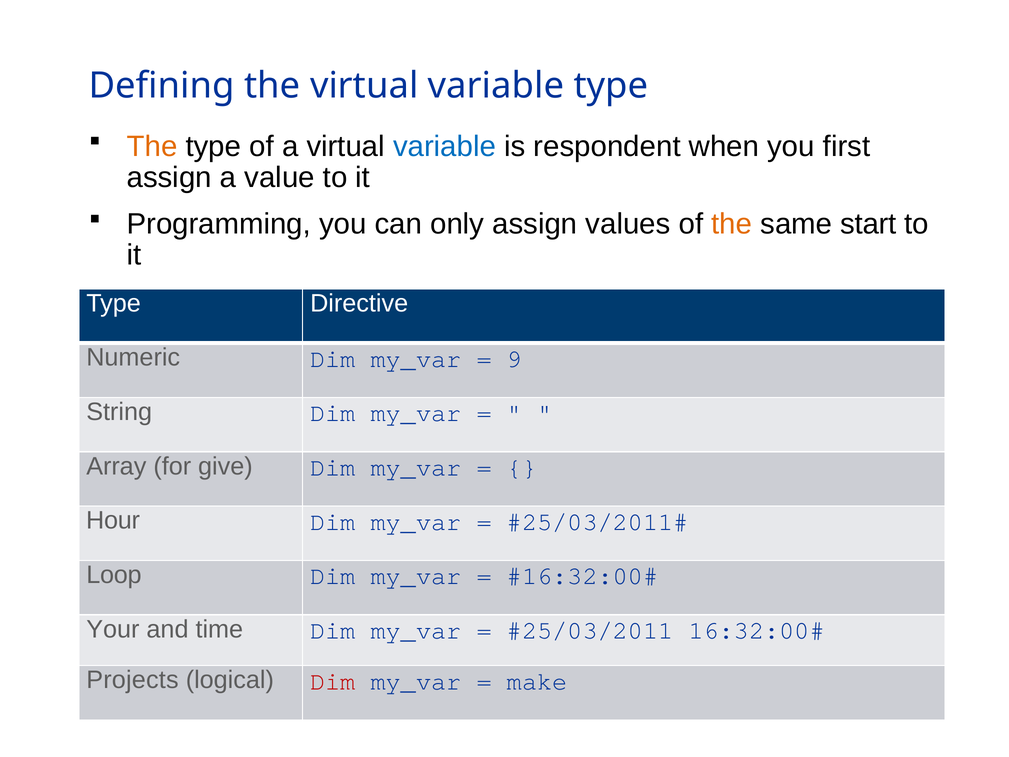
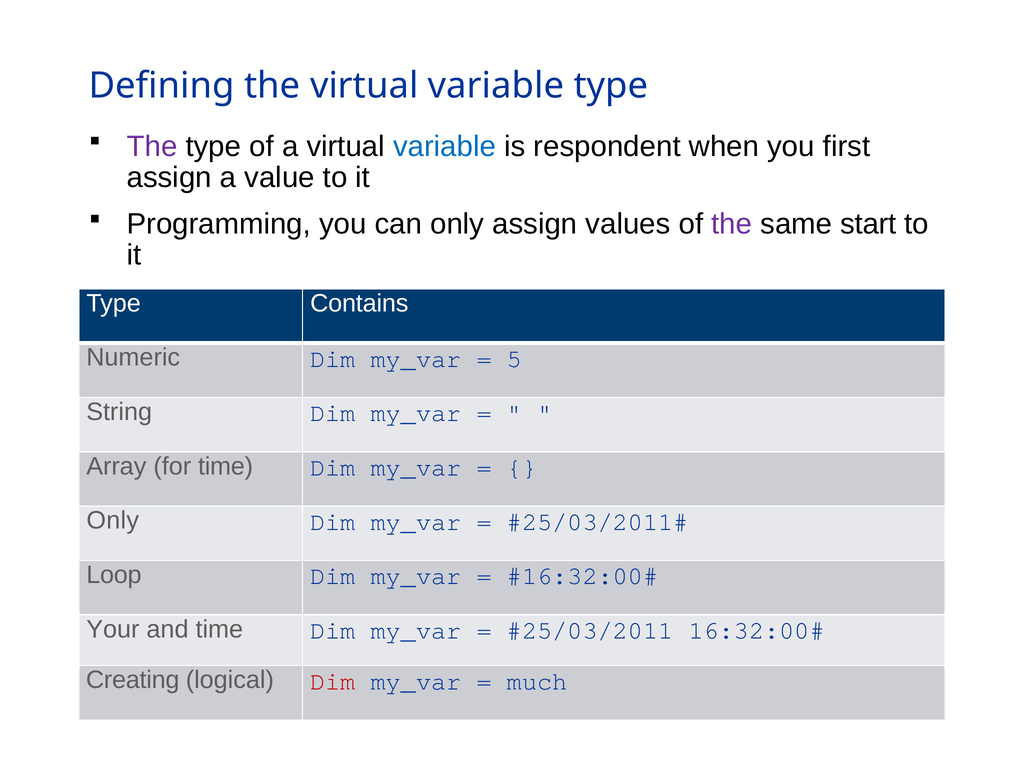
The at (152, 146) colour: orange -> purple
the at (732, 224) colour: orange -> purple
Directive: Directive -> Contains
9: 9 -> 5
for give: give -> time
Hour at (113, 520): Hour -> Only
Projects: Projects -> Creating
make: make -> much
